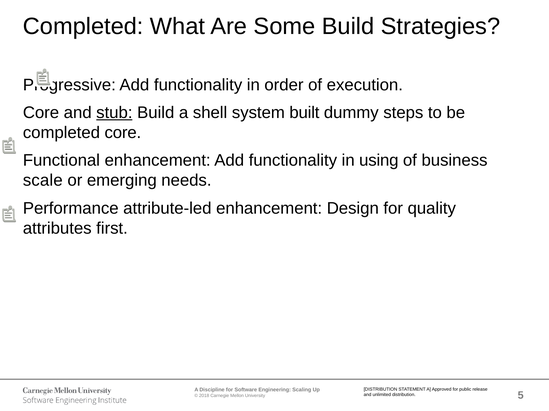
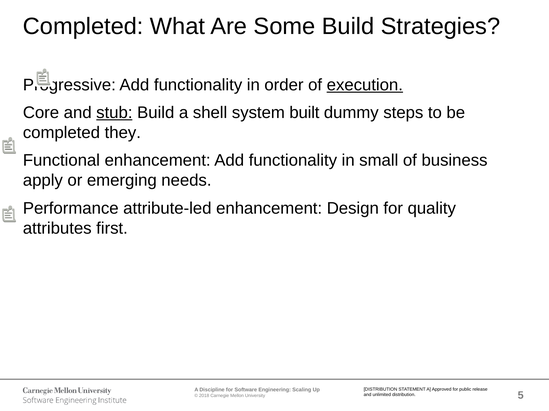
execution underline: none -> present
completed core: core -> they
using: using -> small
scale: scale -> apply
